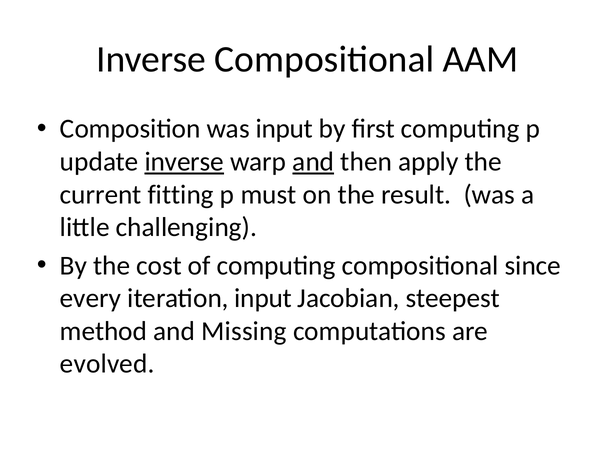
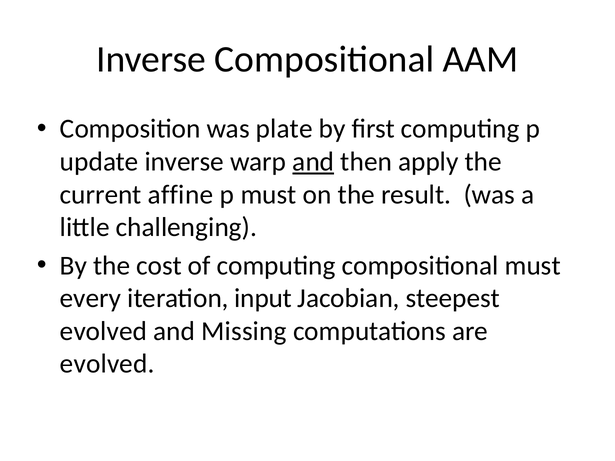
was input: input -> plate
inverse at (184, 162) underline: present -> none
fitting: fitting -> affine
compositional since: since -> must
method at (104, 331): method -> evolved
